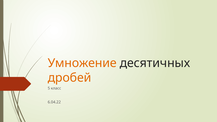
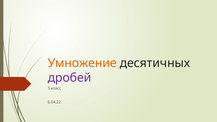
дробей colour: orange -> purple
